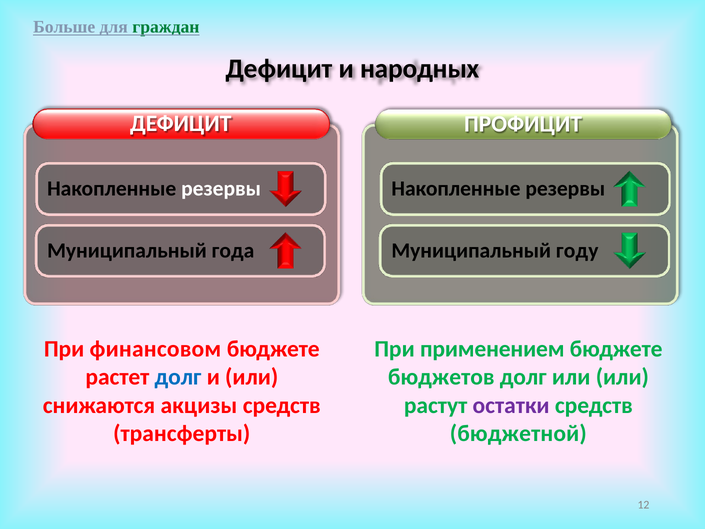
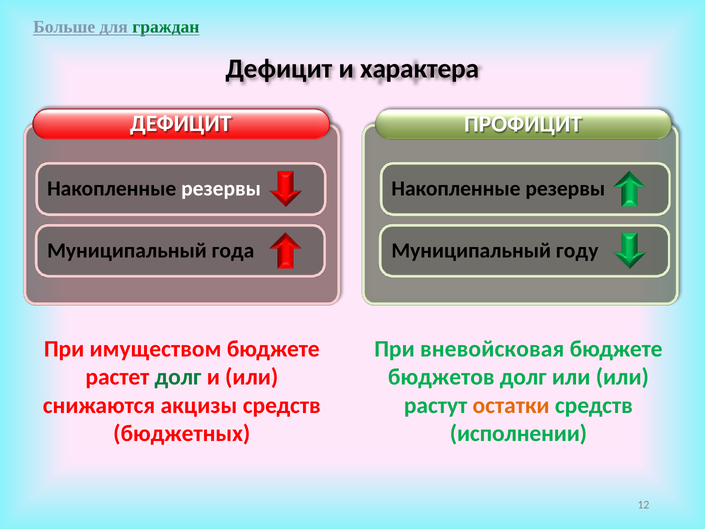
народных: народных -> характера
финансовом: финансовом -> имуществом
применением: применением -> вневойсковая
долг at (178, 377) colour: blue -> green
остатки colour: purple -> orange
трансферты: трансферты -> бюджетных
бюджетной: бюджетной -> исполнении
